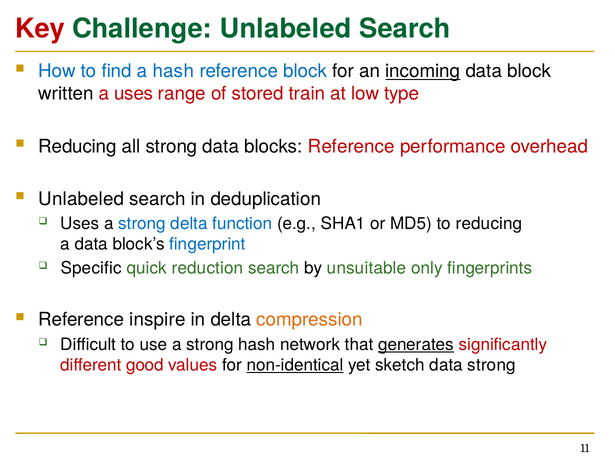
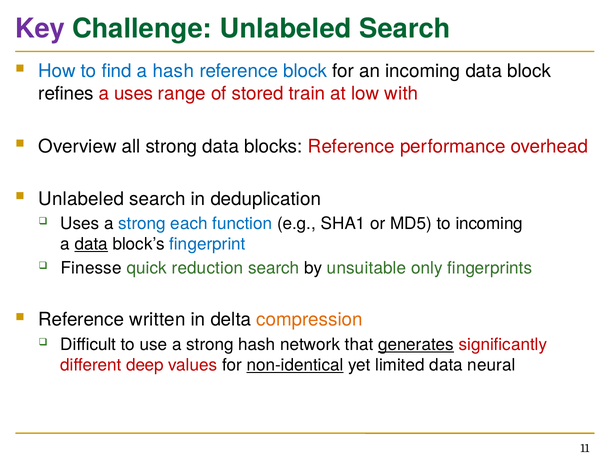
Key colour: red -> purple
incoming at (423, 71) underline: present -> none
written: written -> refines
type: type -> with
Reducing at (78, 146): Reducing -> Overview
strong delta: delta -> each
to reducing: reducing -> incoming
data at (91, 244) underline: none -> present
Specific: Specific -> Finesse
inspire: inspire -> written
good: good -> deep
sketch: sketch -> limited
data strong: strong -> neural
